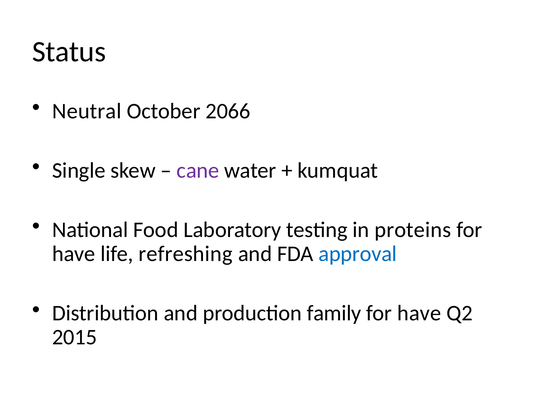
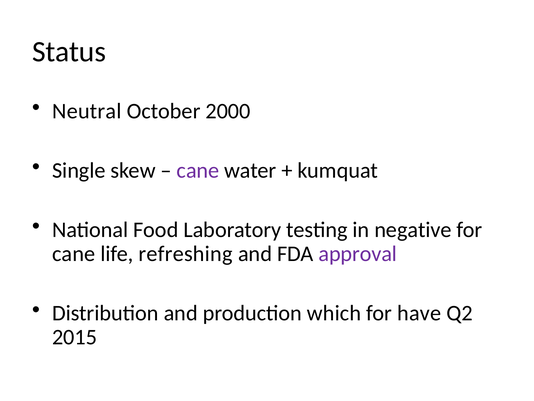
2066: 2066 -> 2000
proteins: proteins -> negative
have at (74, 254): have -> cane
approval colour: blue -> purple
family: family -> which
